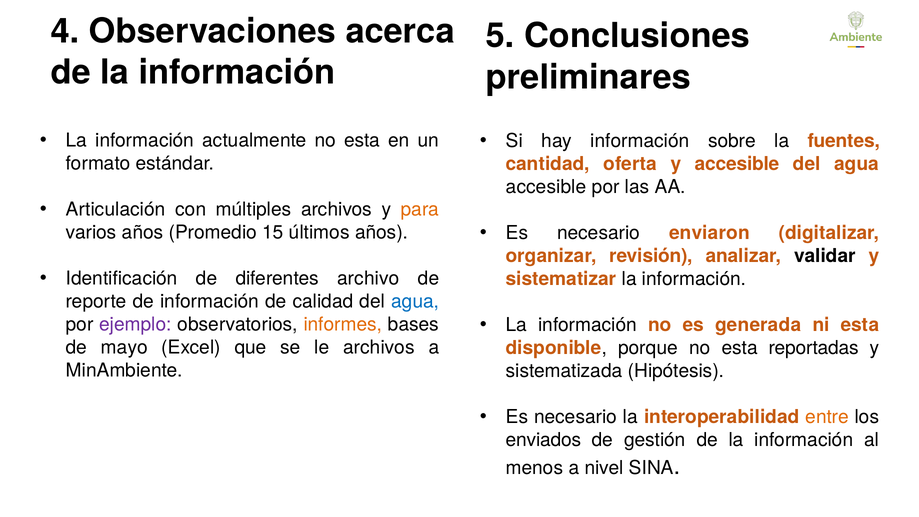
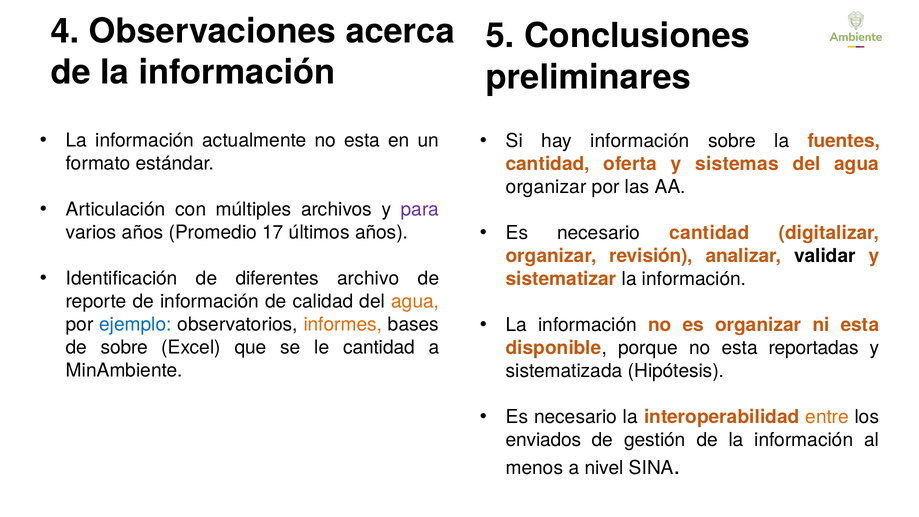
y accesible: accesible -> sistemas
accesible at (546, 187): accesible -> organizar
para colour: orange -> purple
necesario enviaron: enviaron -> cantidad
15: 15 -> 17
agua at (415, 301) colour: blue -> orange
es generada: generada -> organizar
ejemplo colour: purple -> blue
de mayo: mayo -> sobre
le archivos: archivos -> cantidad
